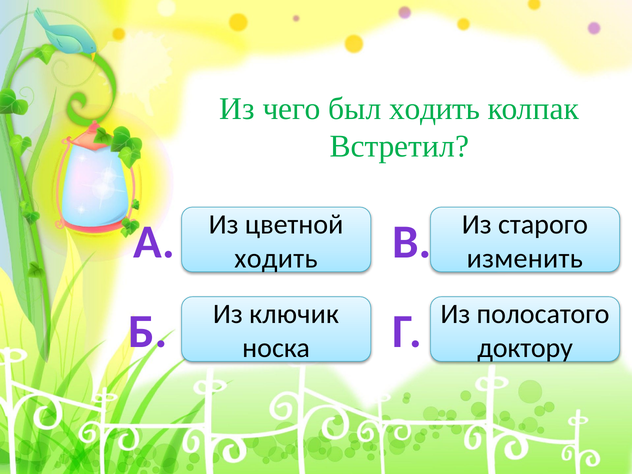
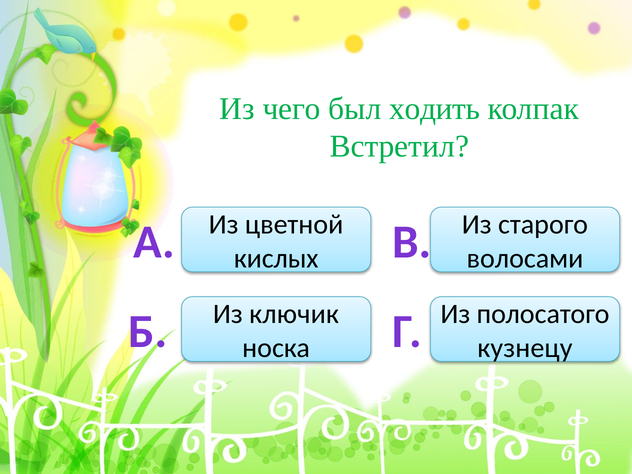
ходить at (276, 258): ходить -> кислых
изменить: изменить -> волосами
доктору: доктору -> кузнецу
